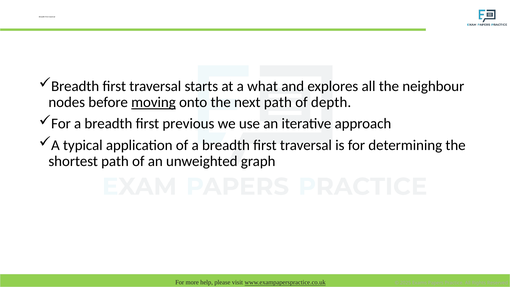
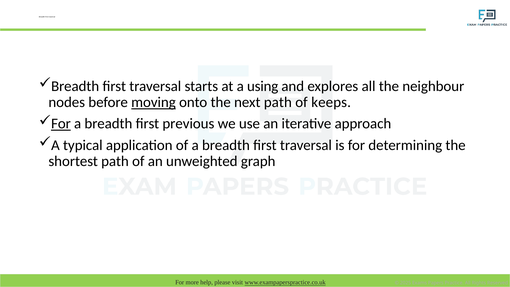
what: what -> using
depth: depth -> keeps
For at (61, 124) underline: none -> present
